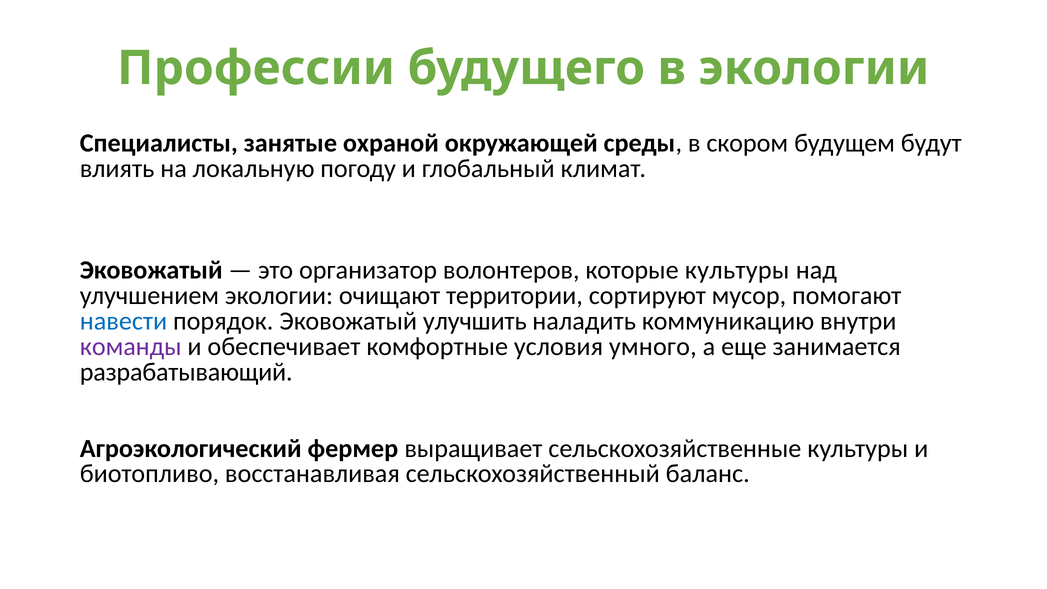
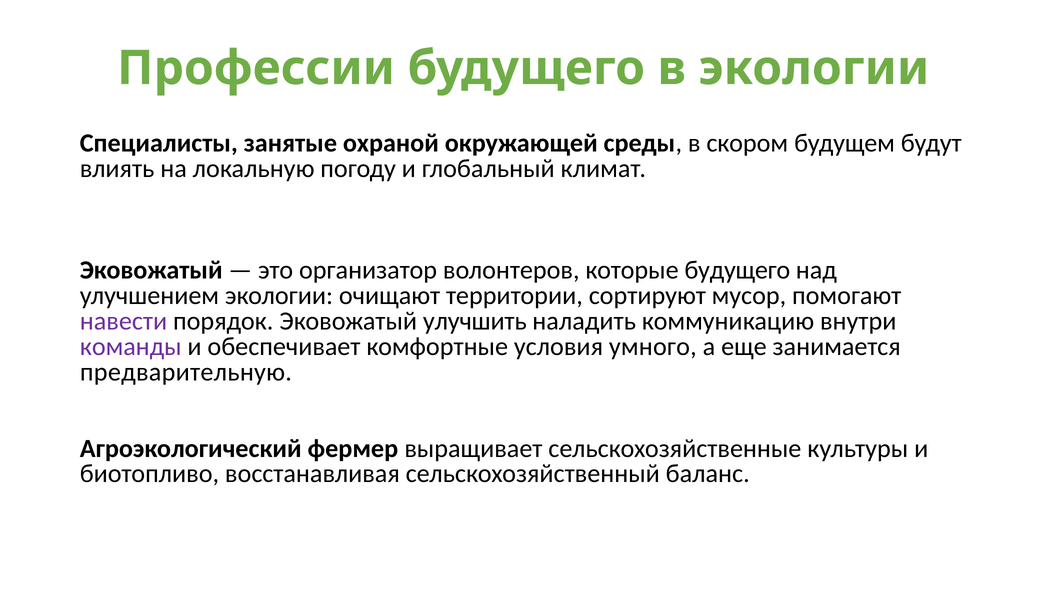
которые культуры: культуры -> будущего
навести colour: blue -> purple
разрабатывающий: разрабатывающий -> предварительную
